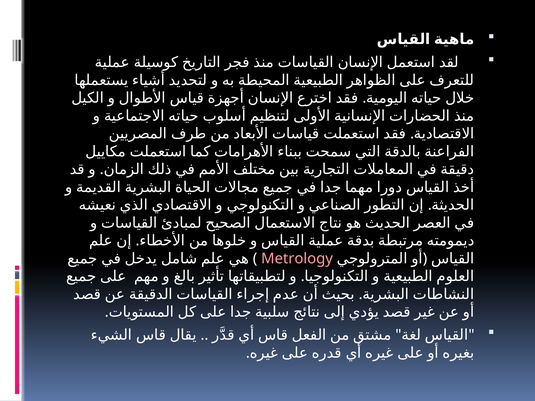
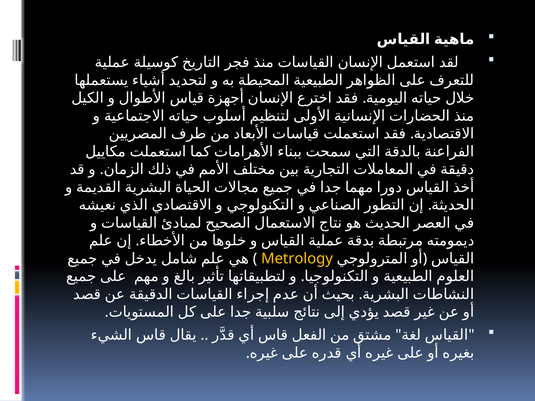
Metrology colour: pink -> yellow
